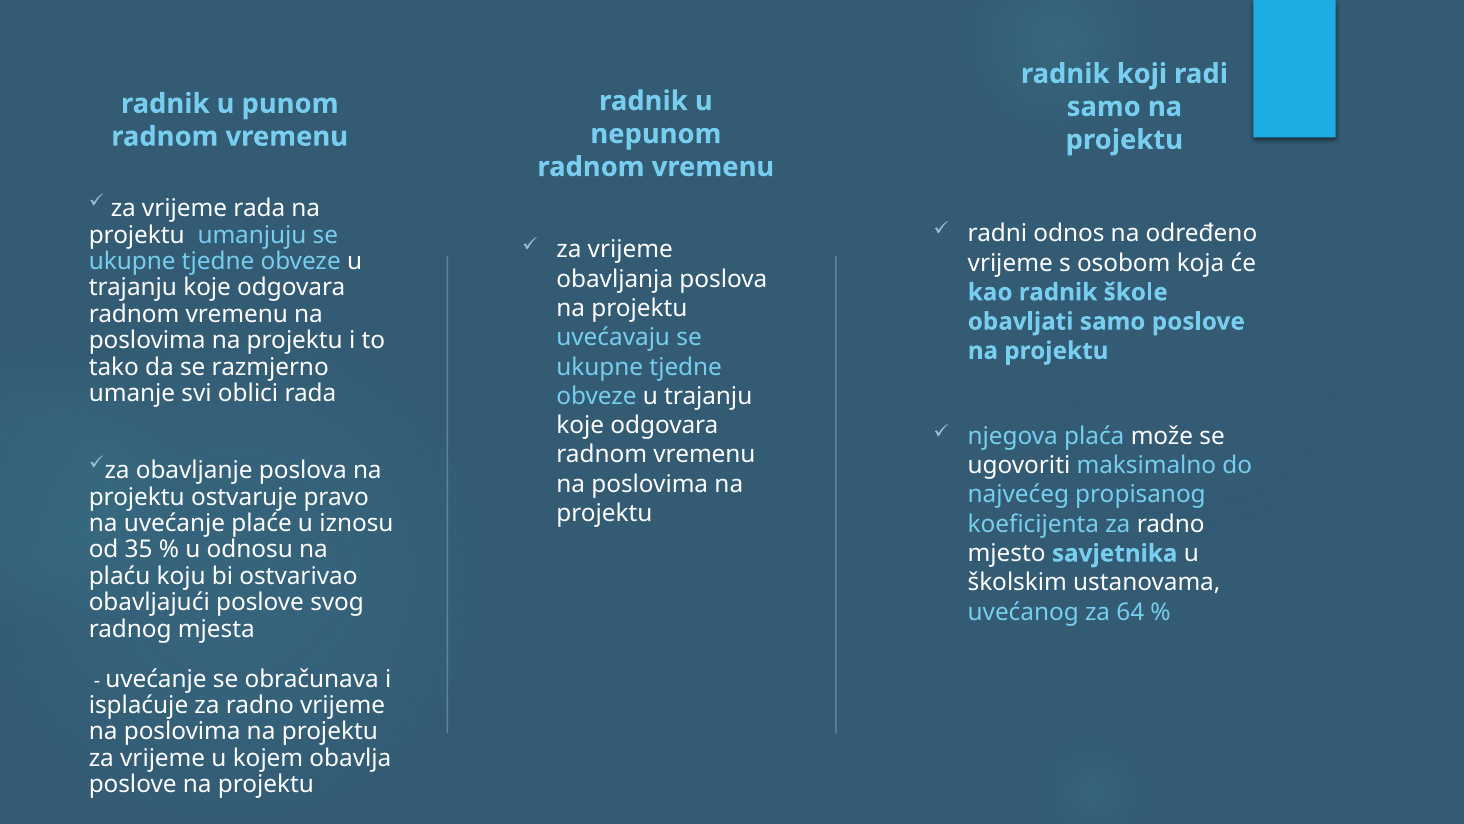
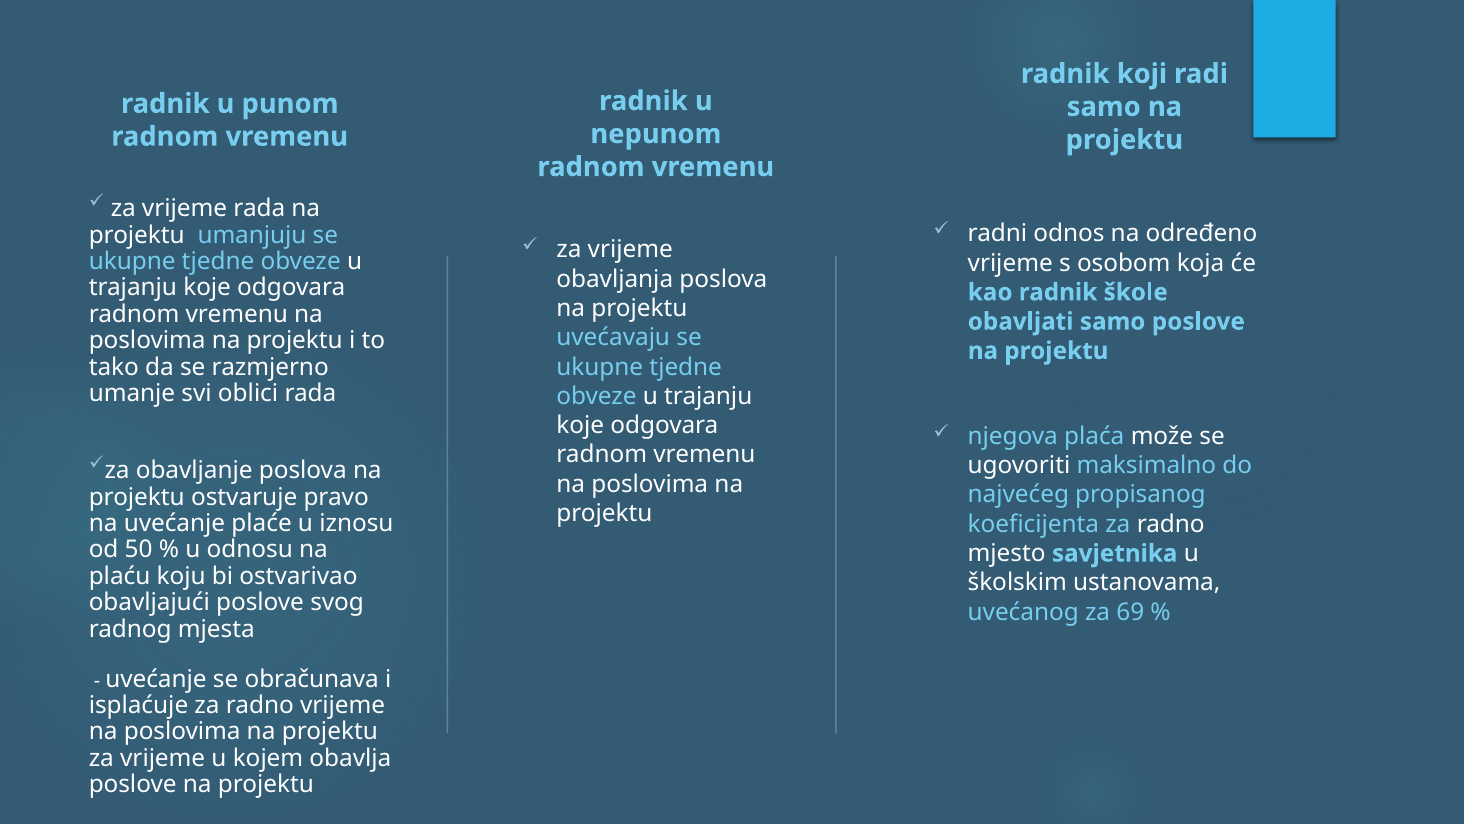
35: 35 -> 50
64: 64 -> 69
